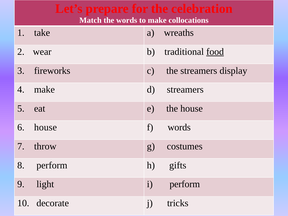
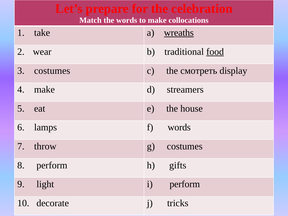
wreaths underline: none -> present
3 fireworks: fireworks -> costumes
the streamers: streamers -> смотреть
6 house: house -> lamps
